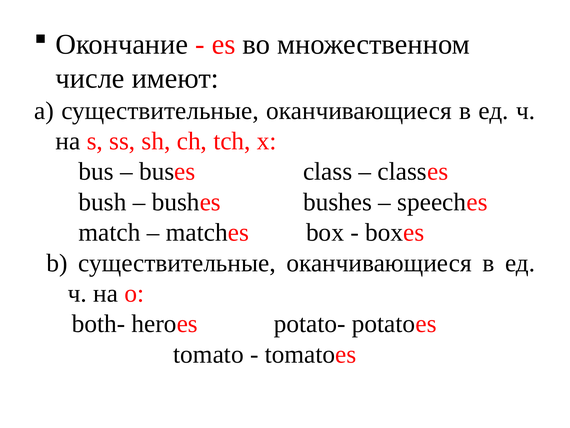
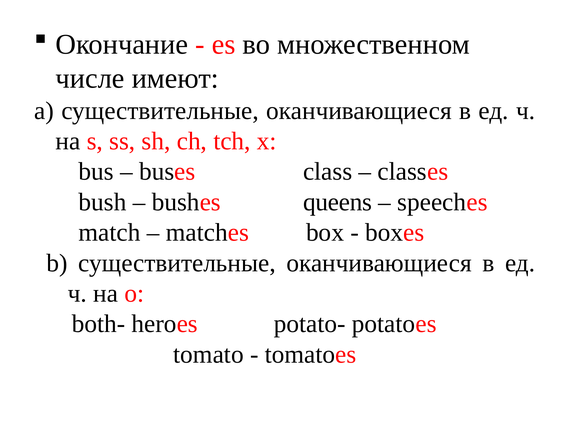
bushes bushes: bushes -> queens
